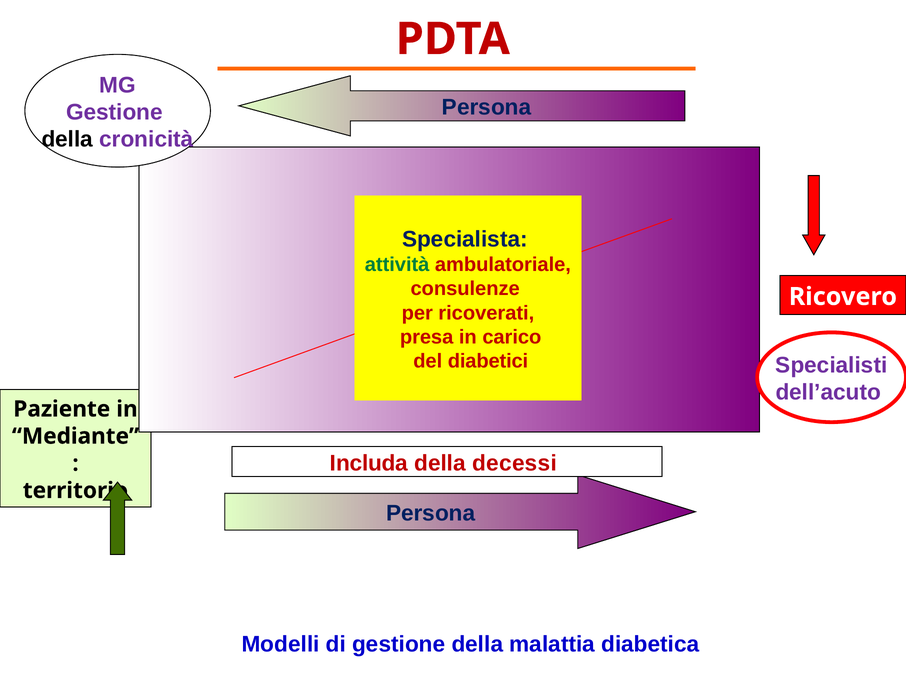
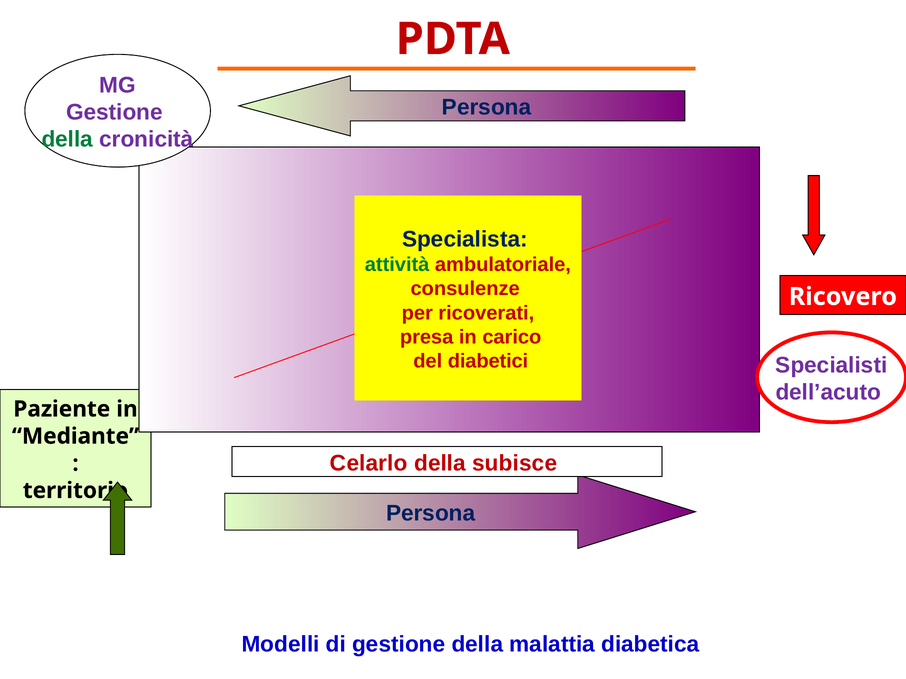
della at (67, 140) colour: black -> green
Includa: Includa -> Celarlo
decessi: decessi -> subisce
